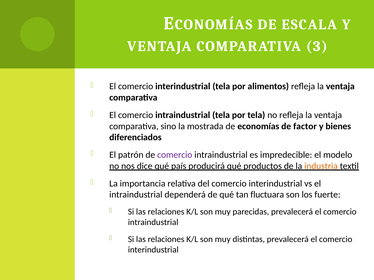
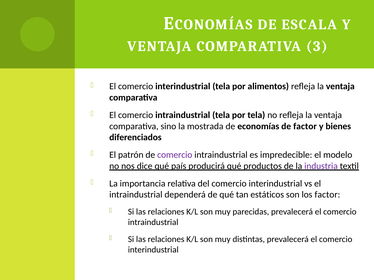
industria colour: orange -> purple
fluctuara: fluctuara -> estáticos
los fuerte: fuerte -> factor
